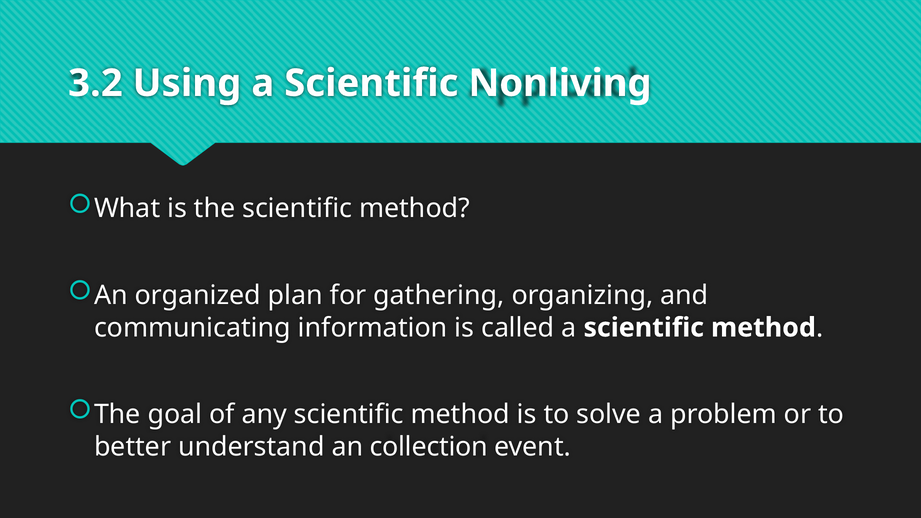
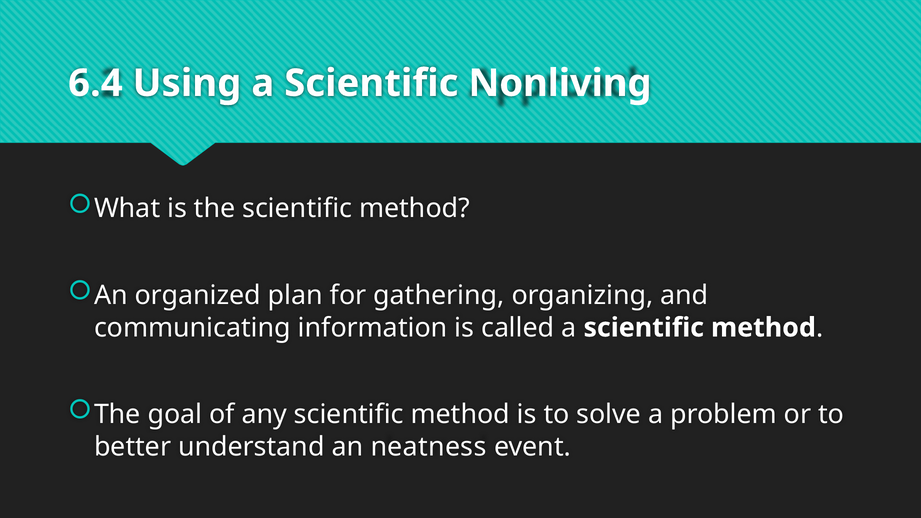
3.2: 3.2 -> 6.4
collection: collection -> neatness
